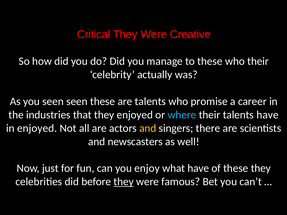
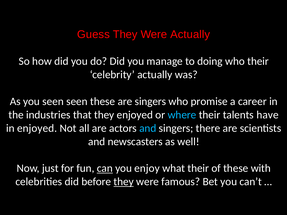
Critical: Critical -> Guess
Were Creative: Creative -> Actually
to these: these -> doing
are talents: talents -> singers
and at (148, 128) colour: yellow -> light blue
can underline: none -> present
what have: have -> their
these they: they -> with
